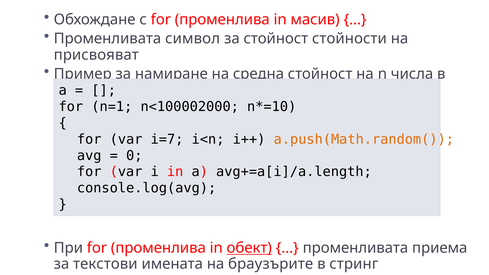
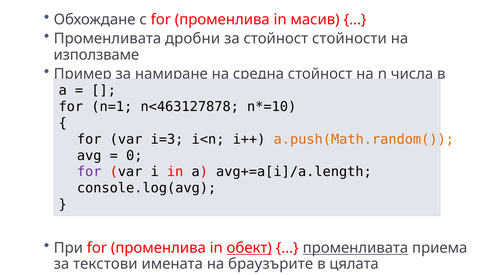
символ: символ -> дробни
присвояват: присвояват -> използваме
n<100002000: n<100002000 -> n<463127878
i=7: i=7 -> i=3
for at (89, 172) colour: black -> purple
променливата at (355, 248) underline: none -> present
стринг: стринг -> цялата
